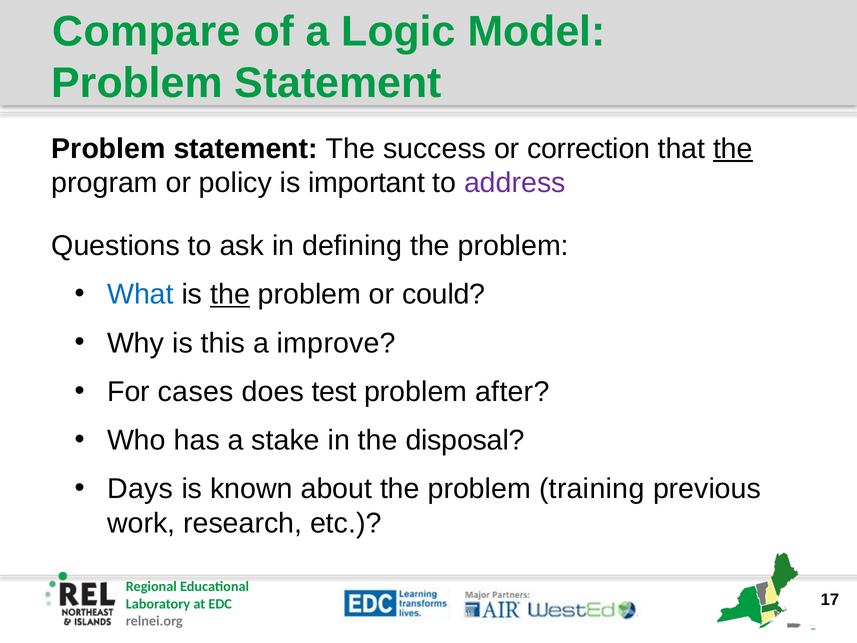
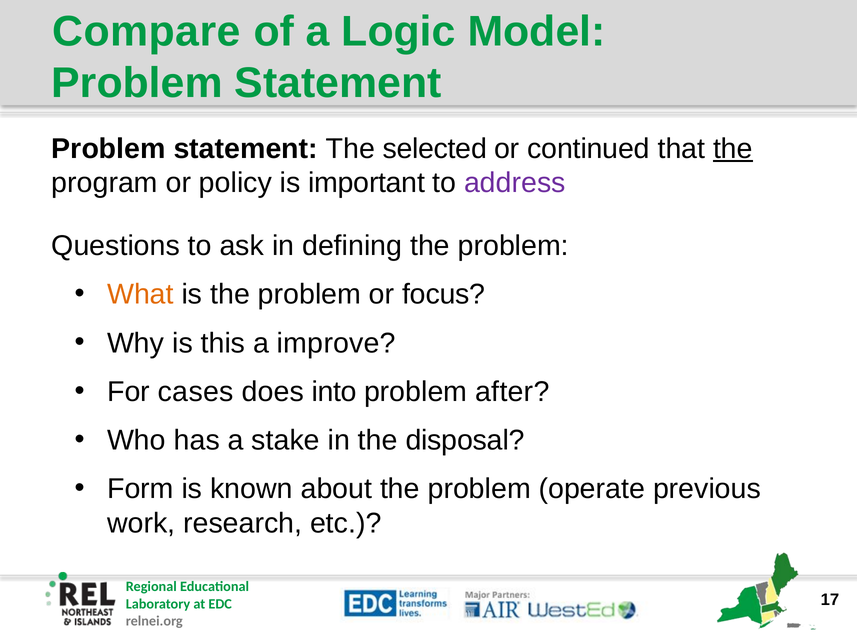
success: success -> selected
correction: correction -> continued
What colour: blue -> orange
the at (230, 294) underline: present -> none
could: could -> focus
test: test -> into
Days: Days -> Form
training: training -> operate
